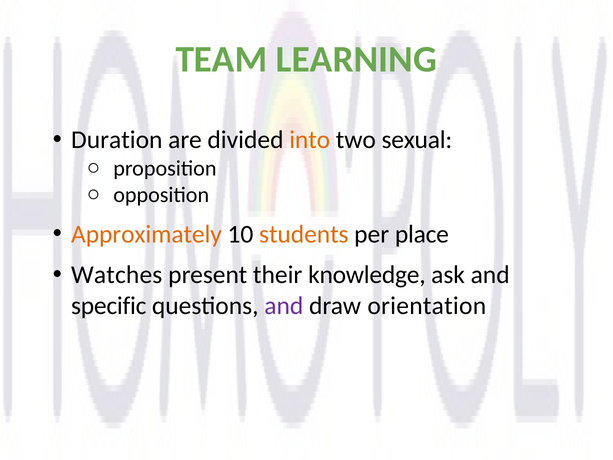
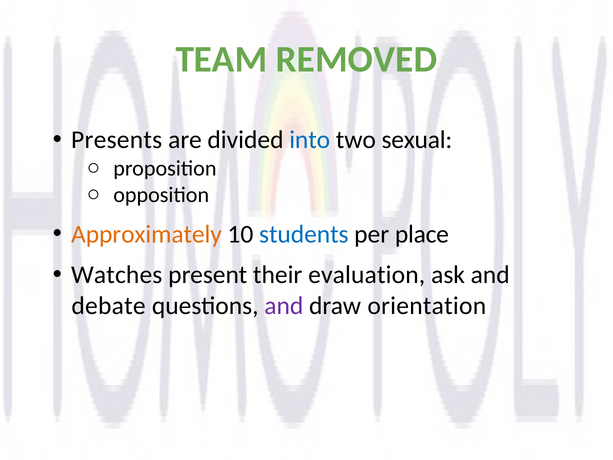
LEARNING: LEARNING -> REMOVED
Duration: Duration -> Presents
into colour: orange -> blue
students colour: orange -> blue
knowledge: knowledge -> evaluation
specific: specific -> debate
